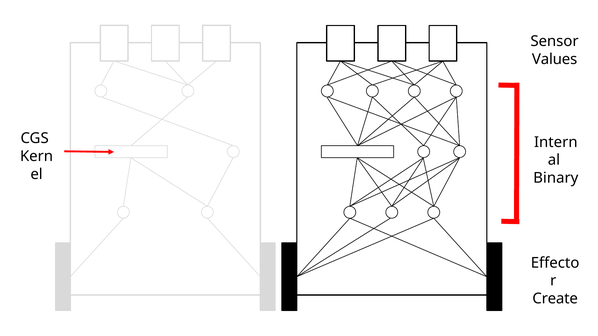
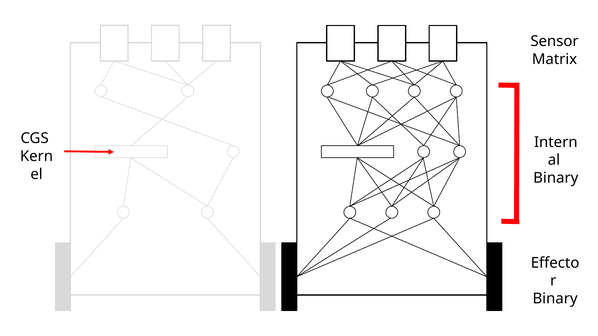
Values: Values -> Matrix
Create at (555, 299): Create -> Binary
